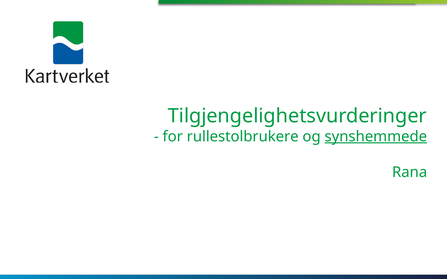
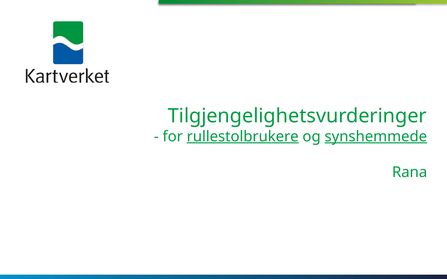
rullestolbrukere underline: none -> present
